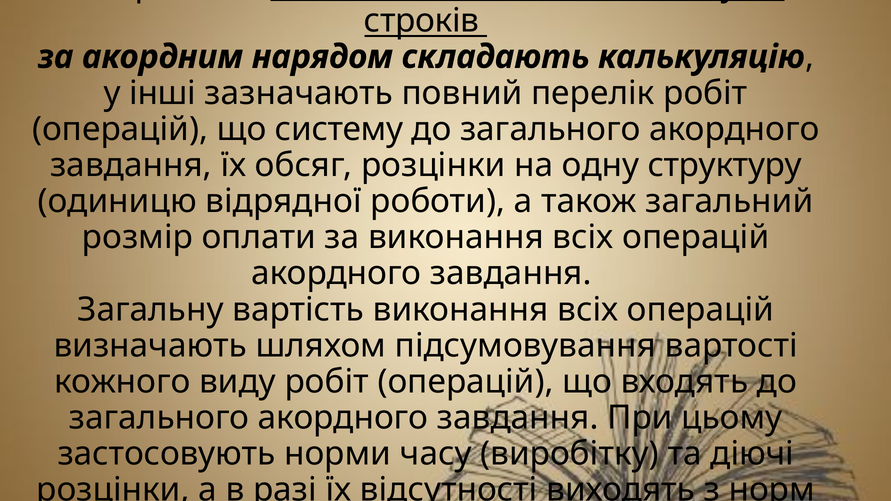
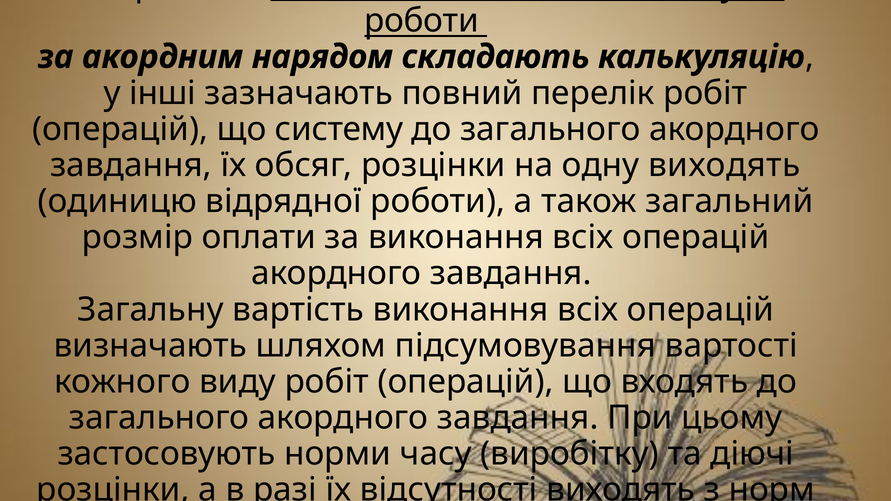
строків at (422, 21): строків -> роботи
одну структуру: структуру -> виходять
